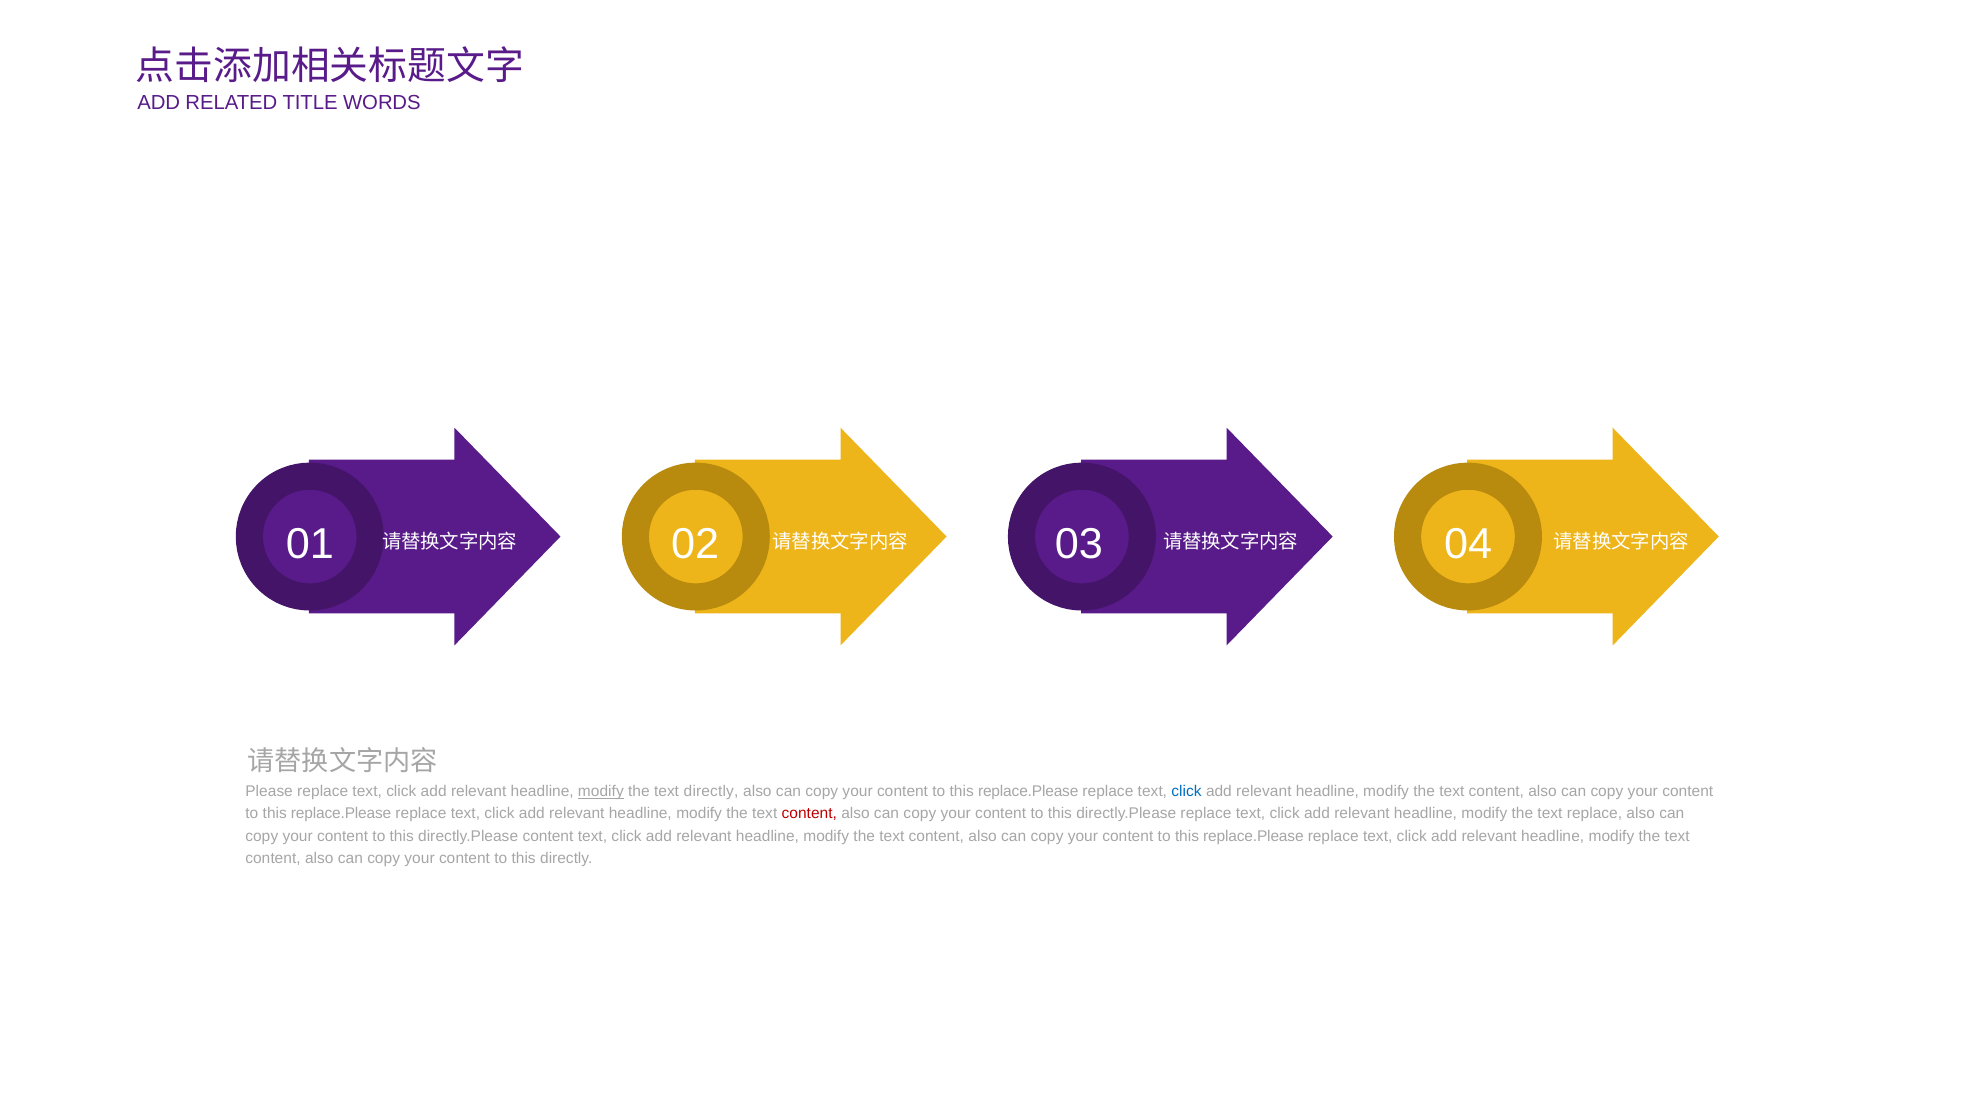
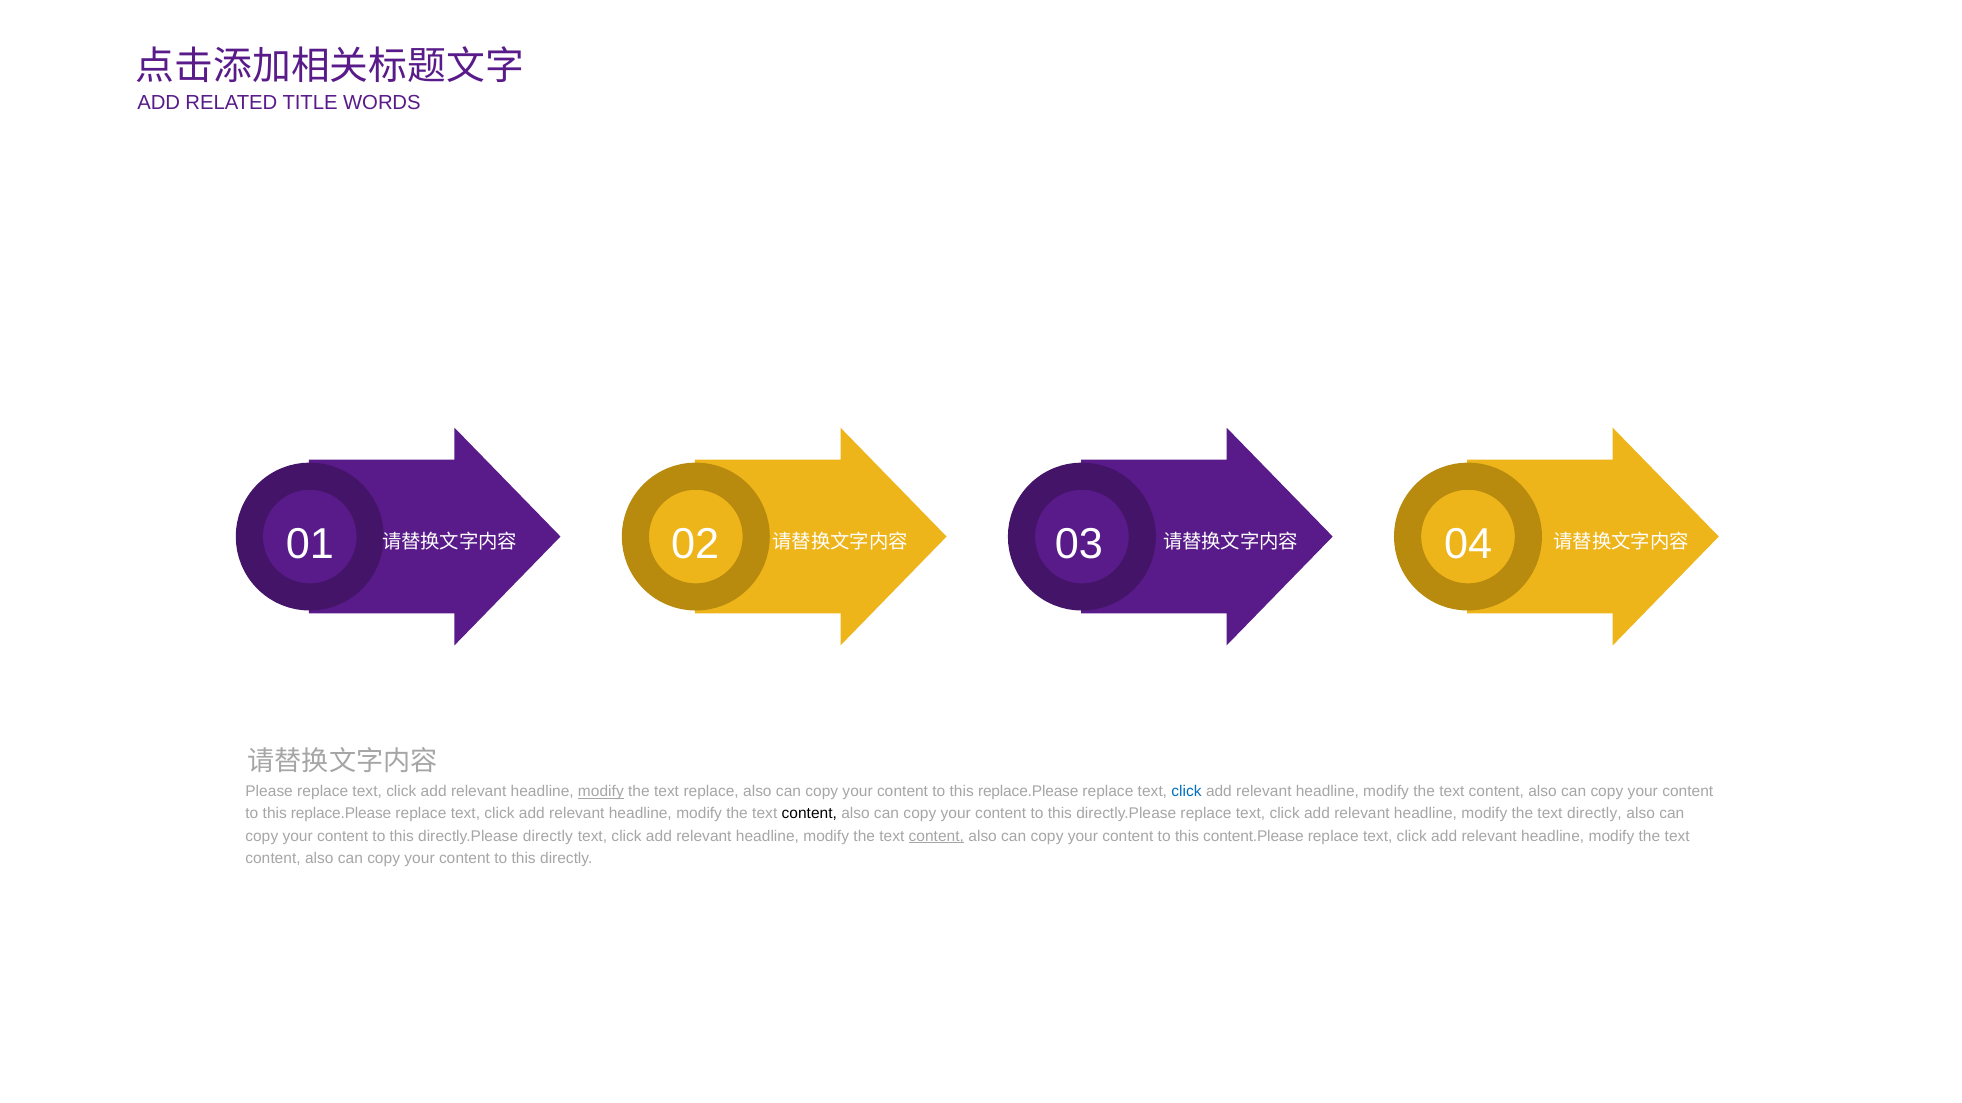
text directly: directly -> replace
content at (809, 814) colour: red -> black
text replace: replace -> directly
directly.Please content: content -> directly
content at (936, 836) underline: none -> present
replace.Please at (1253, 836): replace.Please -> content.Please
